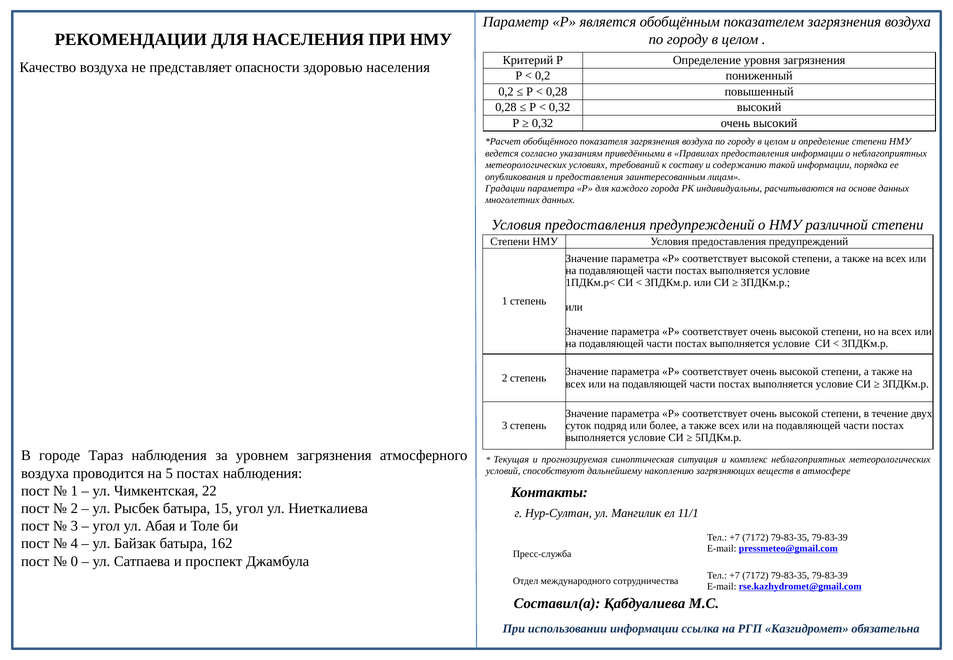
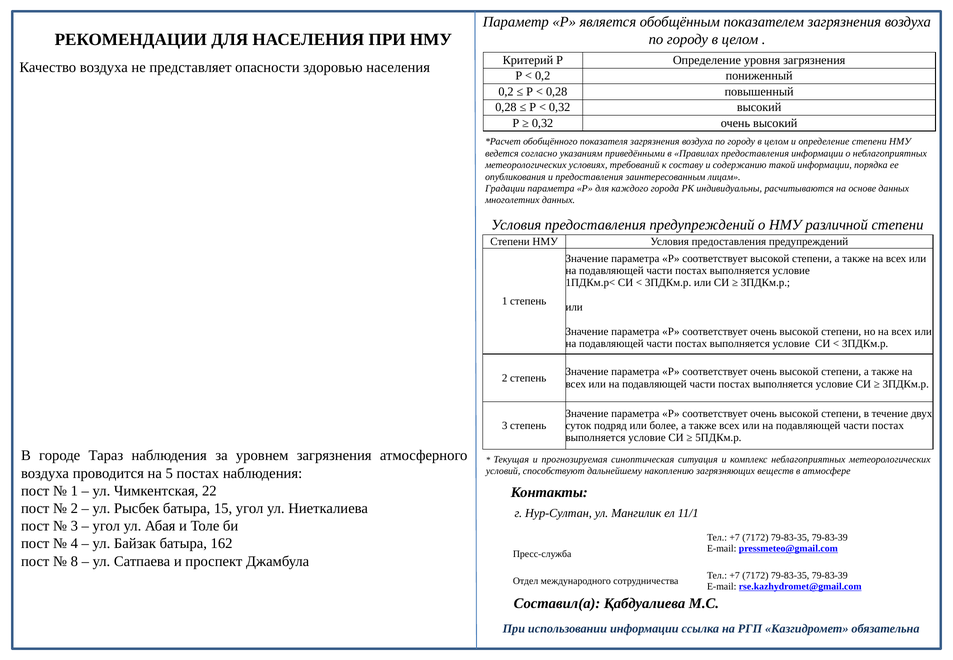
0: 0 -> 8
